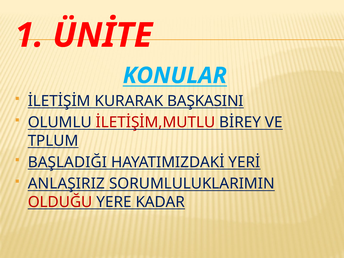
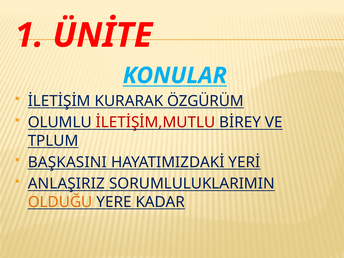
BAŞKASINI: BAŞKASINI -> ÖZGÜRÜM
BAŞLADIĞI: BAŞLADIĞI -> BAŞKASINI
OLDUĞU colour: red -> orange
